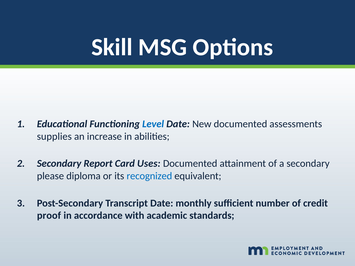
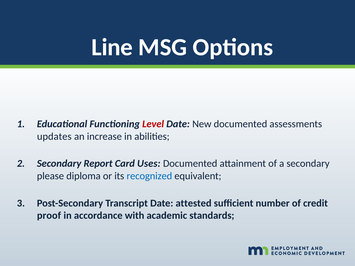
Skill: Skill -> Line
Level colour: blue -> red
supplies: supplies -> updates
monthly: monthly -> attested
